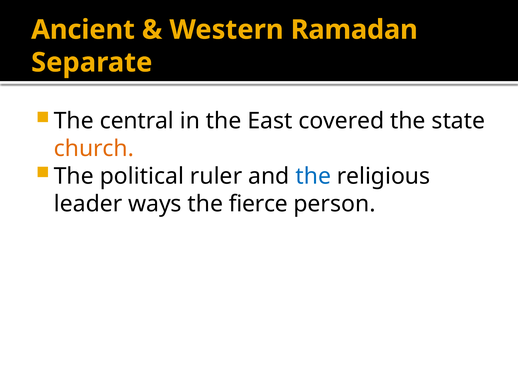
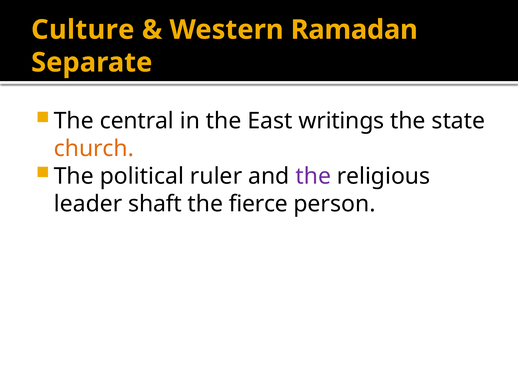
Ancient: Ancient -> Culture
covered: covered -> writings
the at (313, 176) colour: blue -> purple
ways: ways -> shaft
